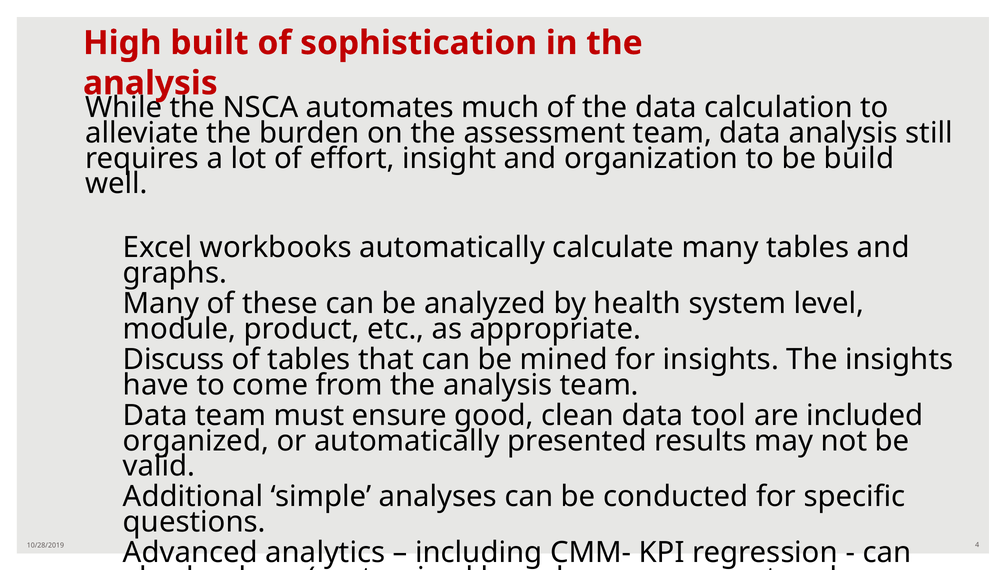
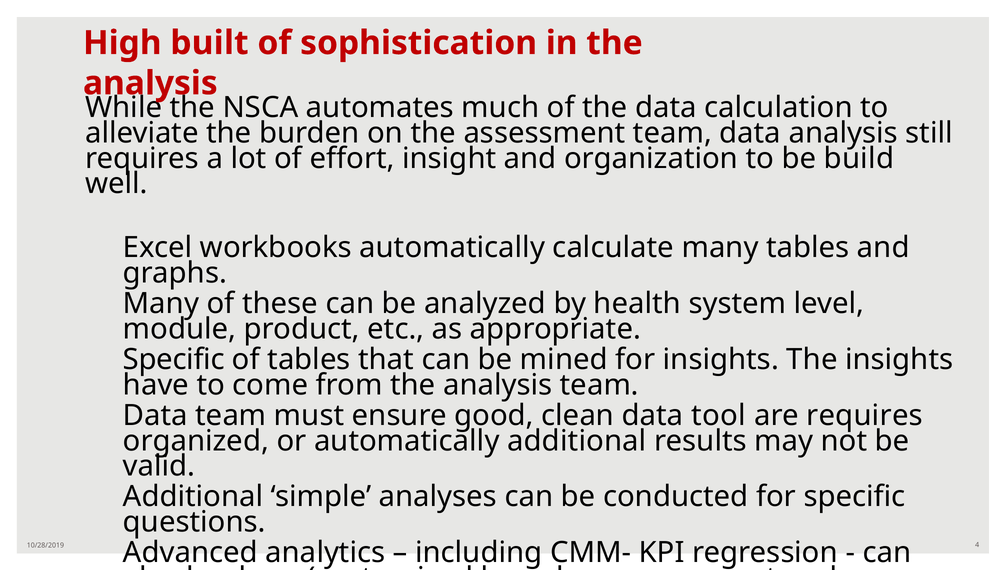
Discuss at (174, 360): Discuss -> Specific
are included: included -> requires
automatically presented: presented -> additional
